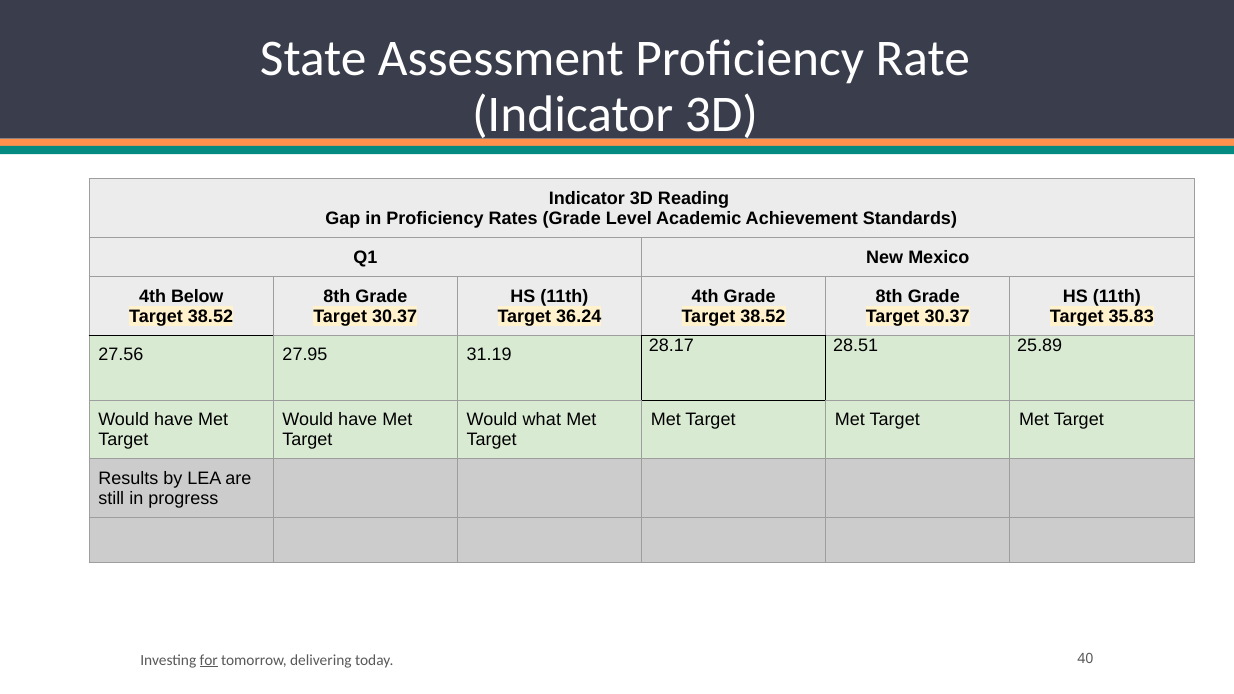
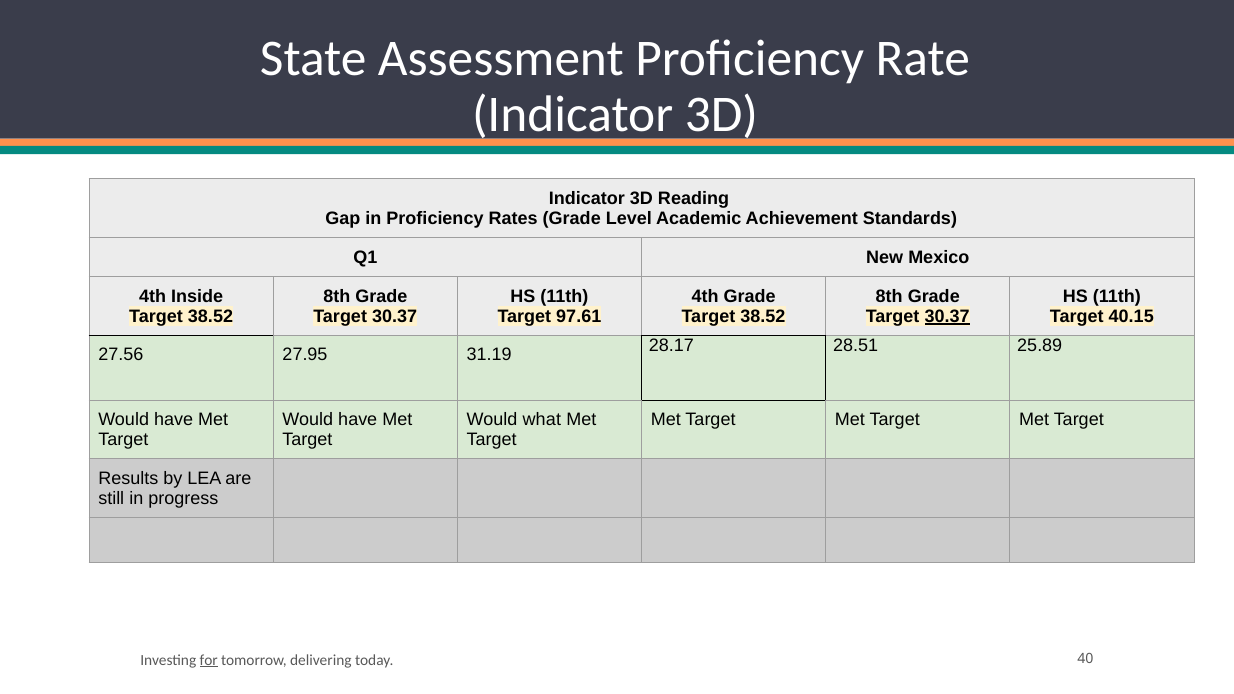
Below: Below -> Inside
36.24: 36.24 -> 97.61
30.37 at (947, 316) underline: none -> present
35.83: 35.83 -> 40.15
